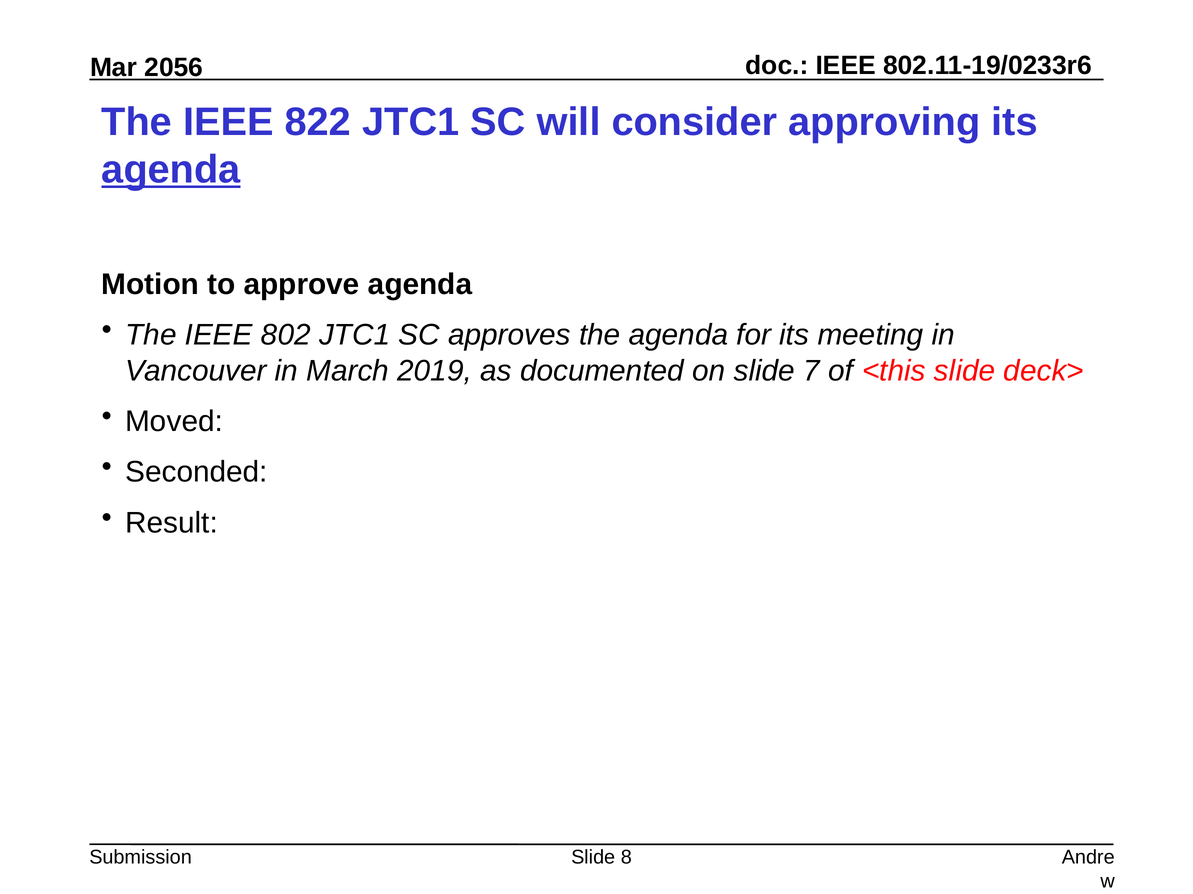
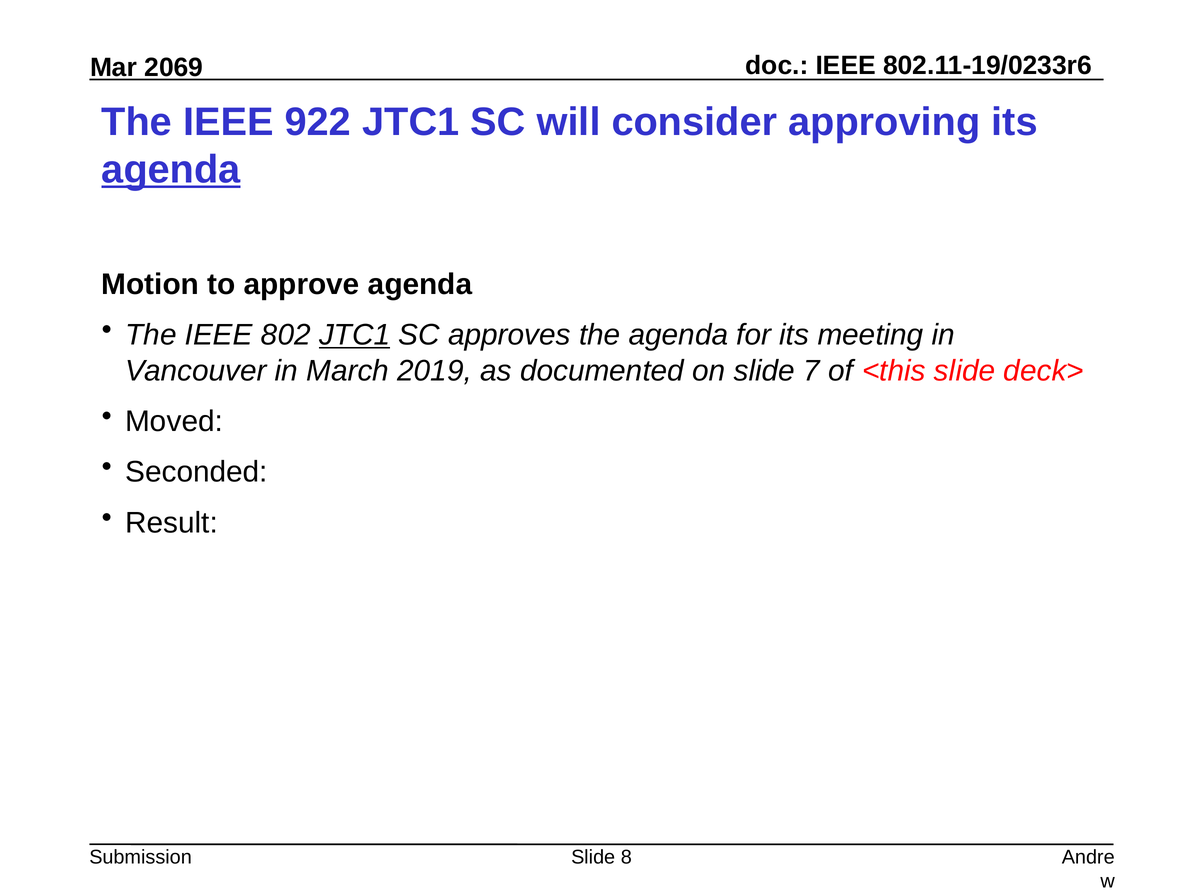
2056: 2056 -> 2069
822: 822 -> 922
JTC1 at (355, 335) underline: none -> present
